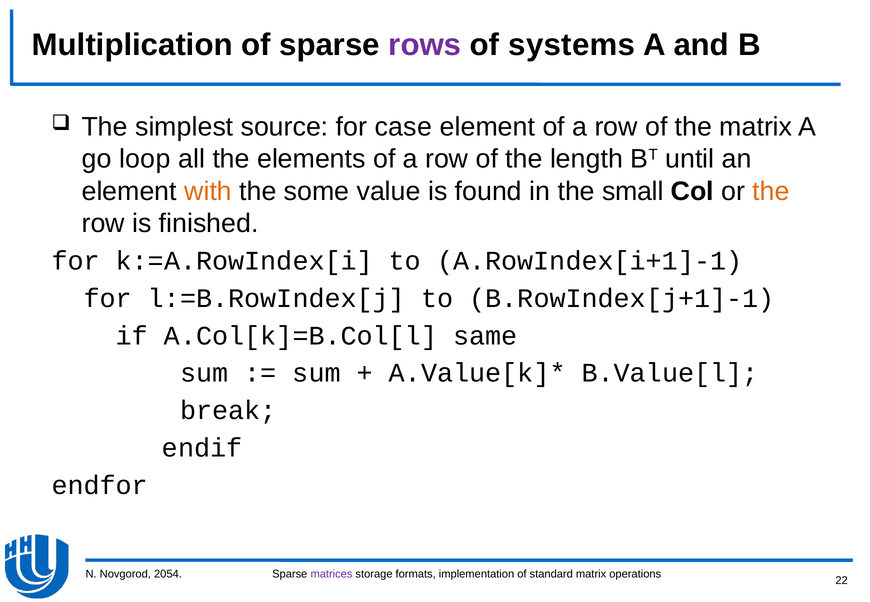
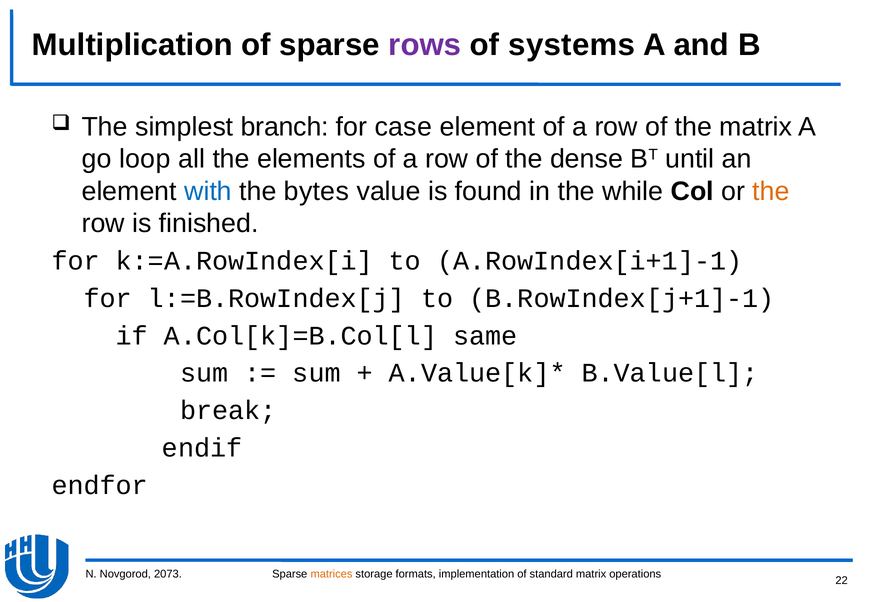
source: source -> branch
length: length -> dense
with colour: orange -> blue
some: some -> bytes
small: small -> while
2054: 2054 -> 2073
matrices colour: purple -> orange
